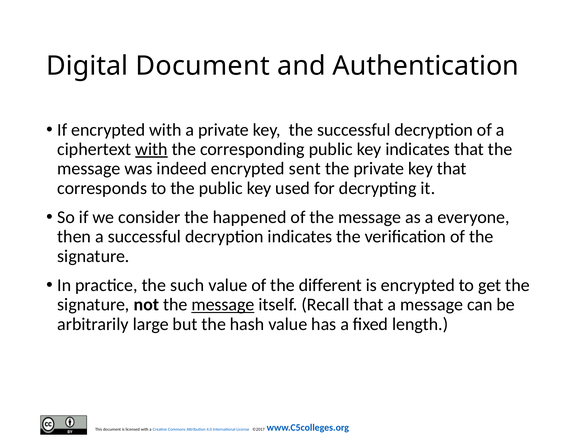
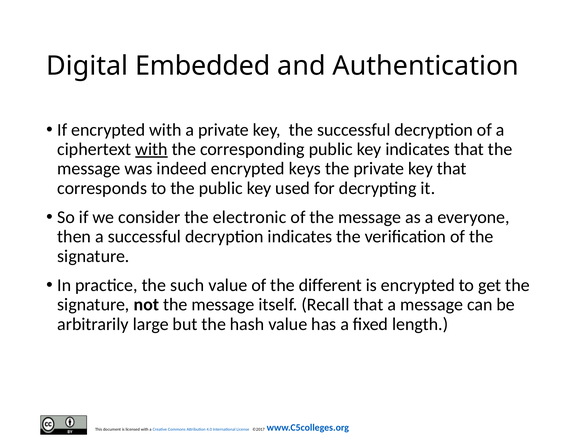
Digital Document: Document -> Embedded
sent: sent -> keys
happened: happened -> electronic
message at (223, 305) underline: present -> none
